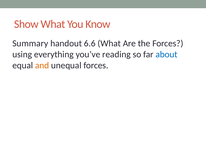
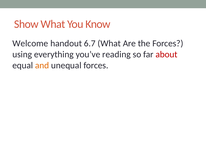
Summary: Summary -> Welcome
6.6: 6.6 -> 6.7
about colour: blue -> red
